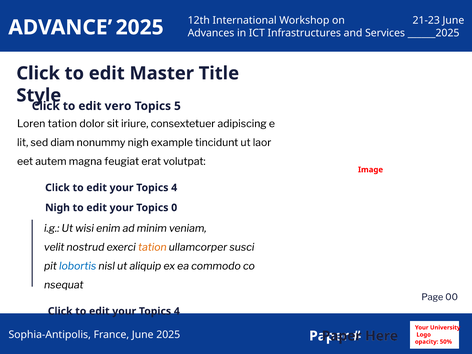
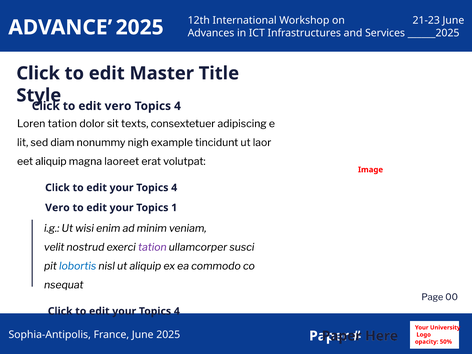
5 at (177, 106): 5 -> 4
iriure: iriure -> texts
autem at (51, 161): autem -> aliquip
feugiat: feugiat -> laoreet
Nigh at (58, 208): Nigh -> Vero
0: 0 -> 1
tation at (152, 247) colour: orange -> purple
